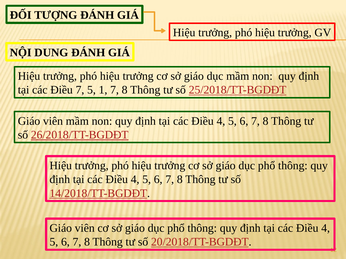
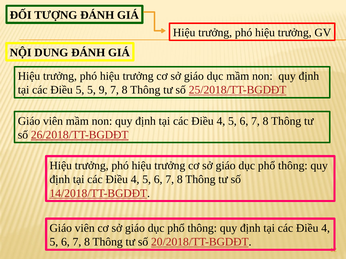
Điều 7: 7 -> 5
1: 1 -> 9
